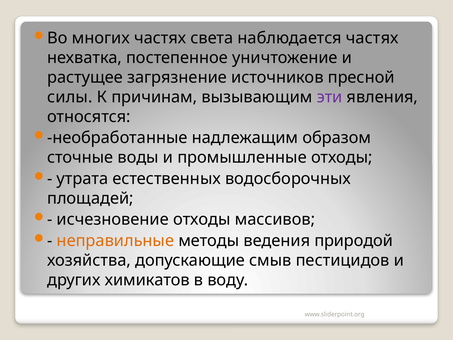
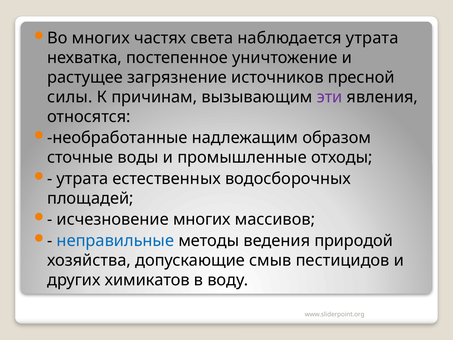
наблюдается частях: частях -> утрата
исчезновение отходы: отходы -> многих
неправильные colour: orange -> blue
